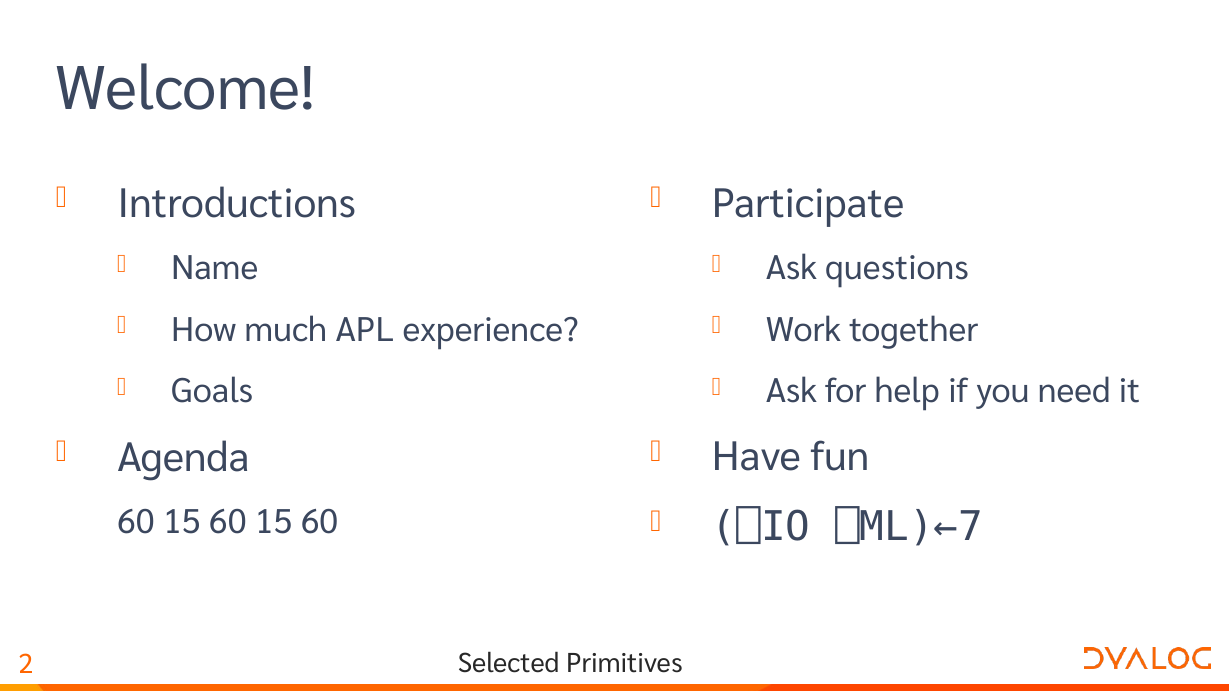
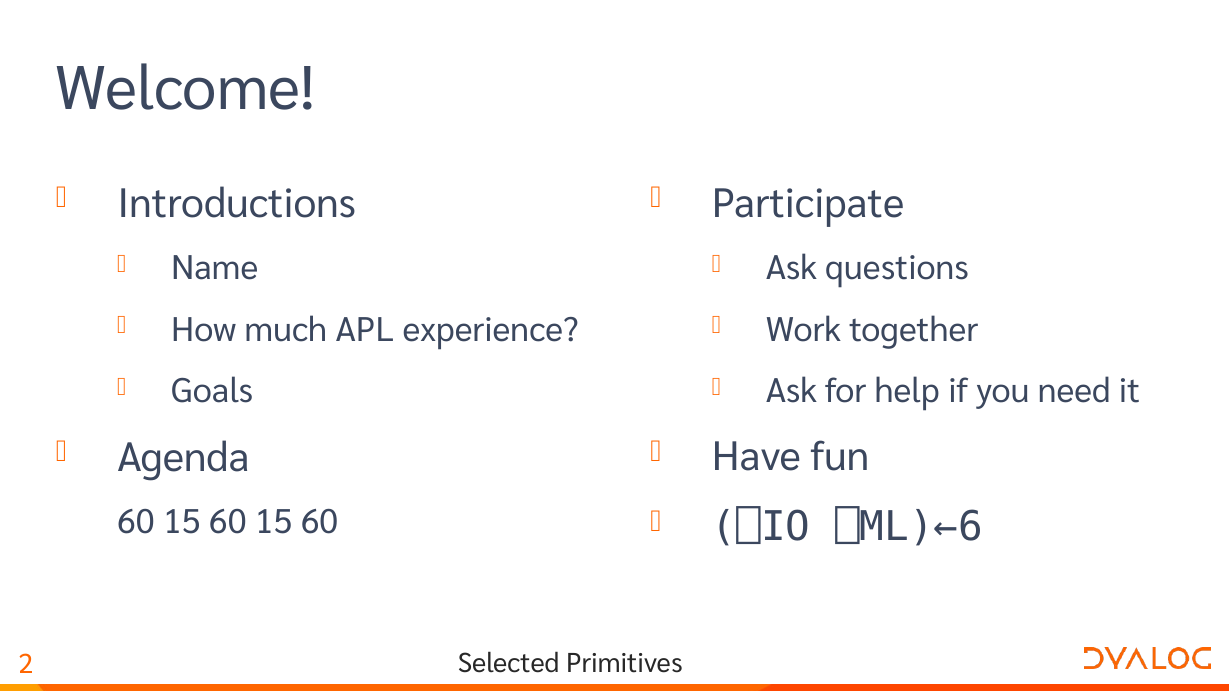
⎕ML)←7: ⎕ML)←7 -> ⎕ML)←6
